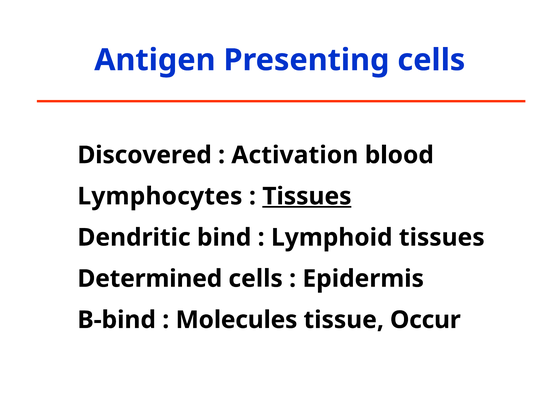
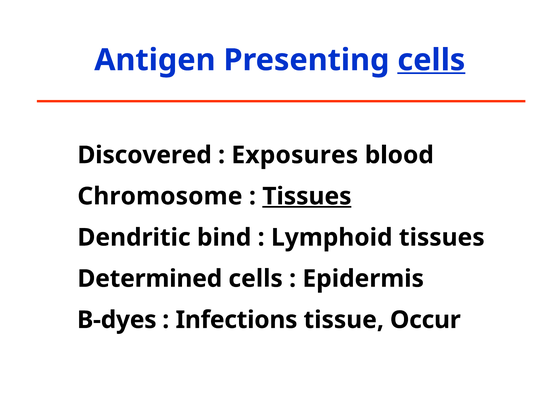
cells at (431, 60) underline: none -> present
Activation: Activation -> Exposures
Lymphocytes: Lymphocytes -> Chromosome
B-bind: B-bind -> B-dyes
Molecules: Molecules -> Infections
